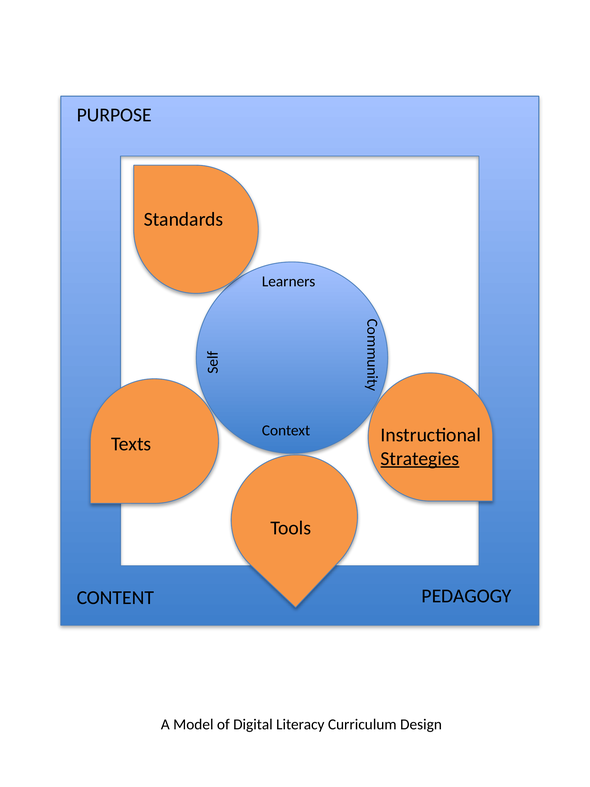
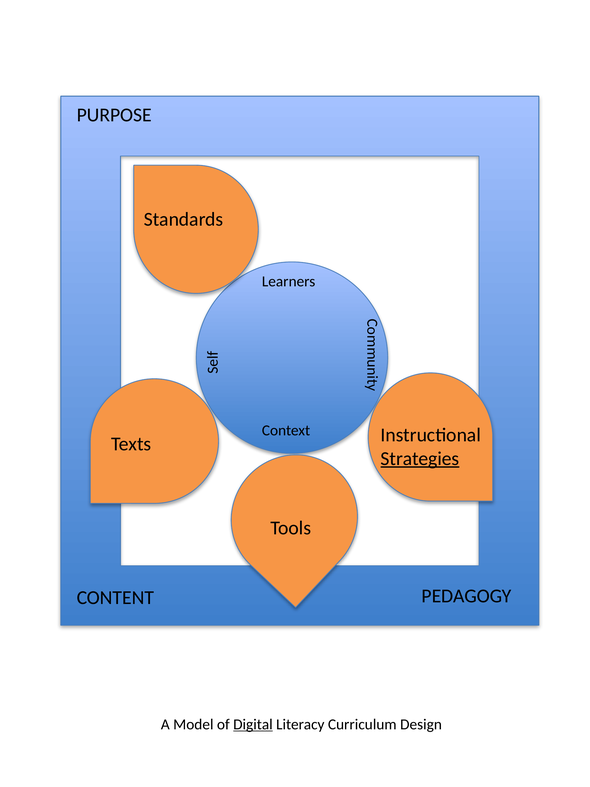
Digital underline: none -> present
